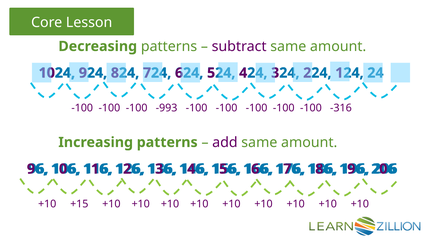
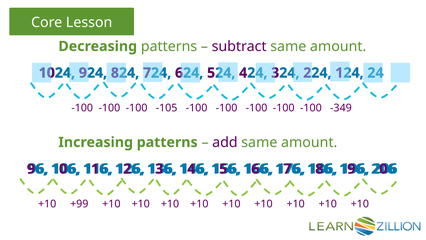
-993: -993 -> -105
-316: -316 -> -349
+15: +15 -> +99
